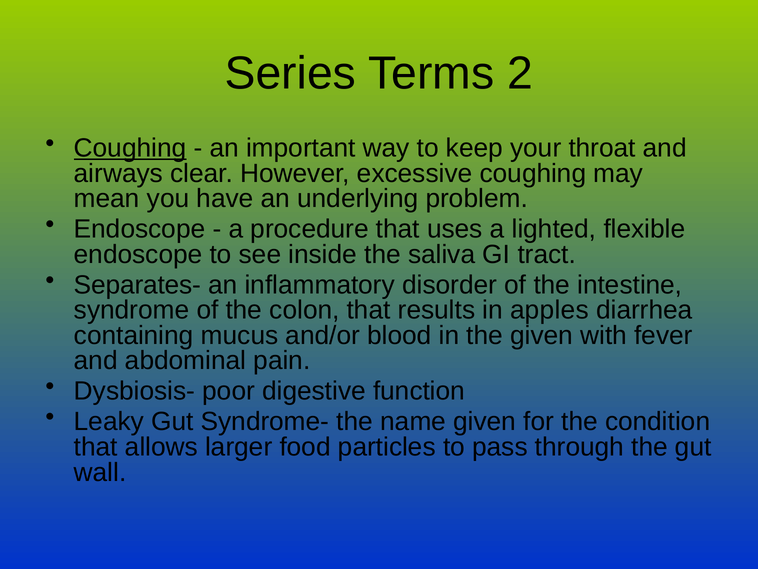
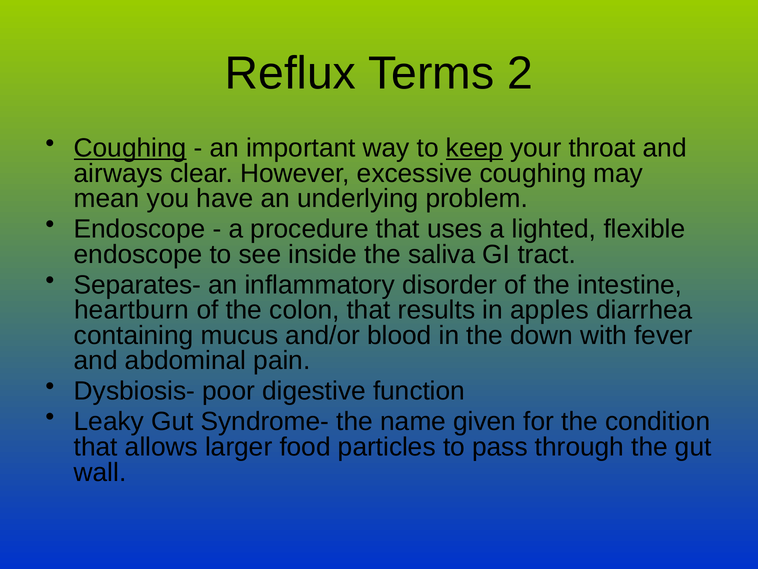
Series: Series -> Reflux
keep underline: none -> present
syndrome: syndrome -> heartburn
the given: given -> down
